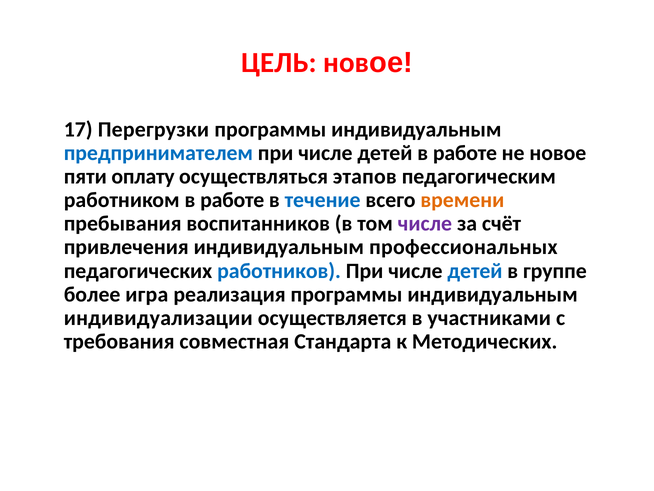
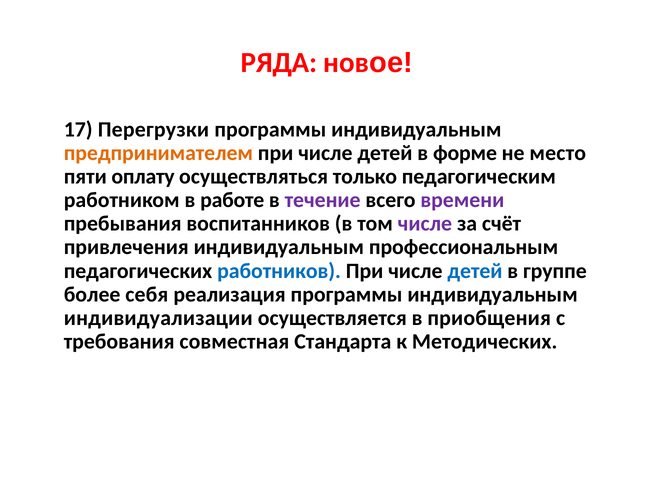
ЦЕЛЬ: ЦЕЛЬ -> РЯДА
предпринимателем colour: blue -> orange
детей в работе: работе -> форме
не новое: новое -> место
этапов: этапов -> только
течение colour: blue -> purple
времени colour: orange -> purple
профессиональных: профессиональных -> профессиональным
игра: игра -> себя
участниками: участниками -> приобщения
